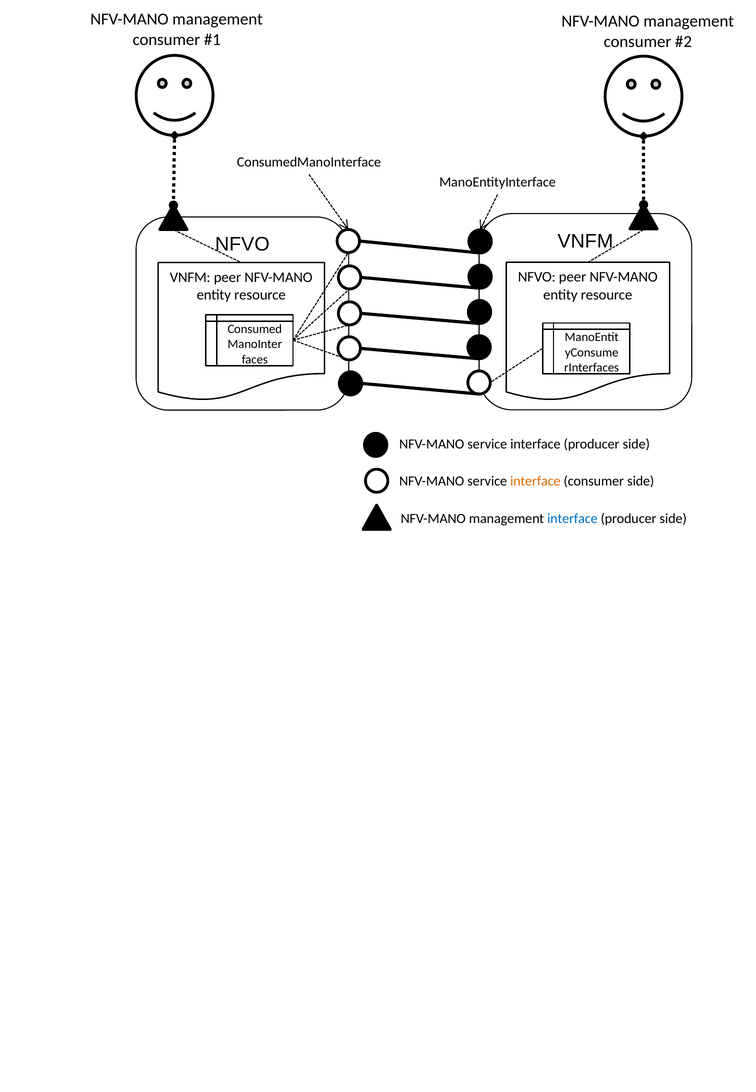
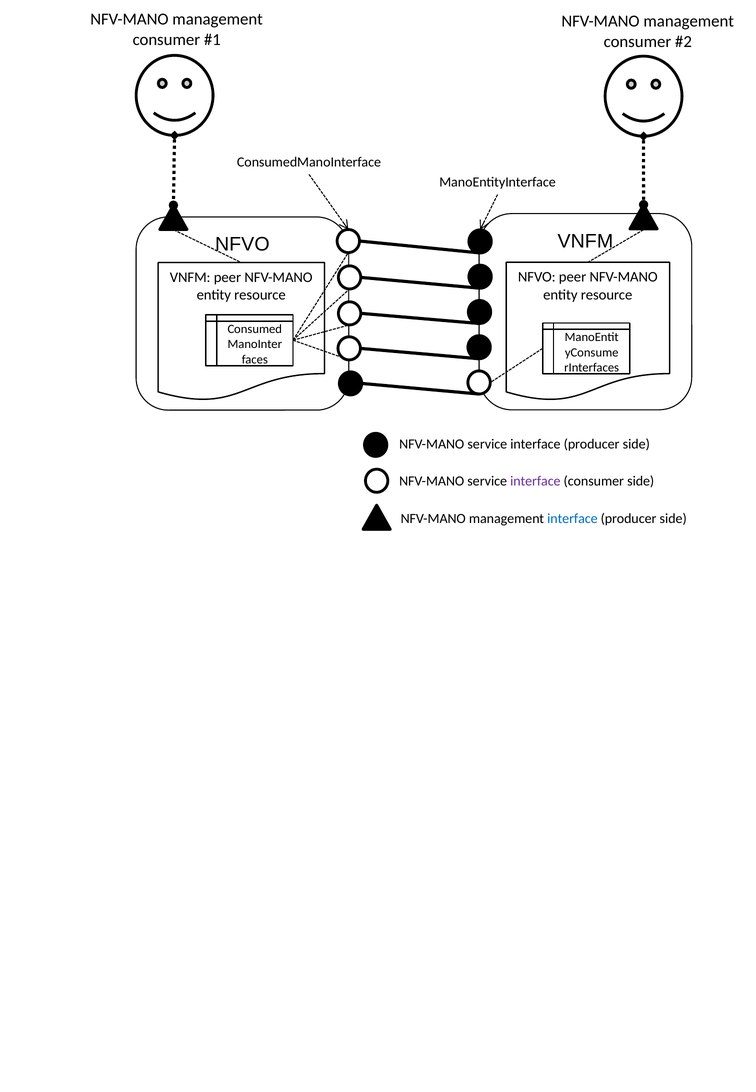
interface at (535, 481) colour: orange -> purple
